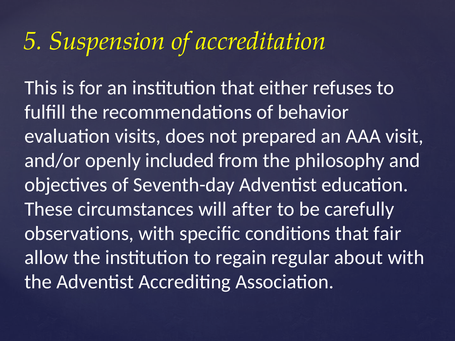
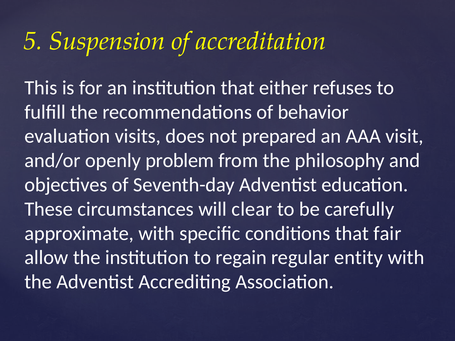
included: included -> problem
after: after -> clear
observations: observations -> approximate
about: about -> entity
